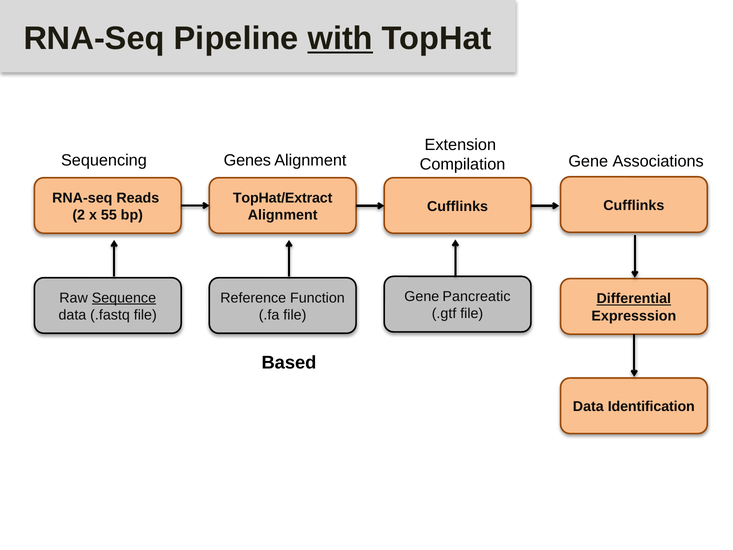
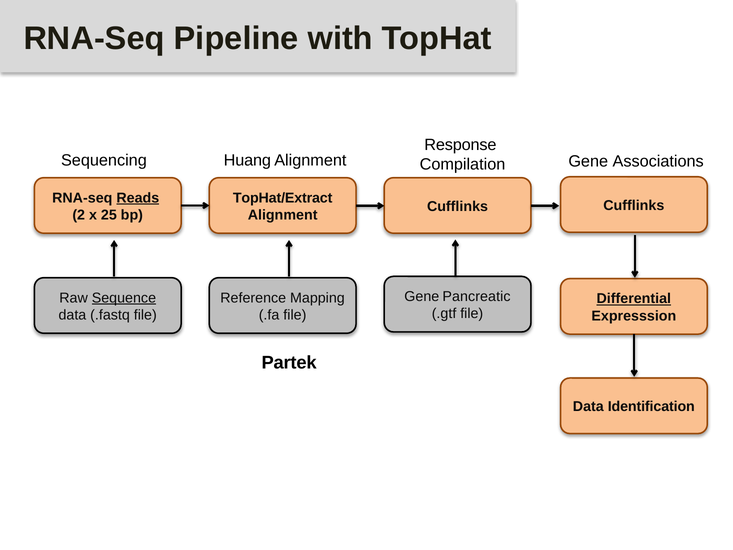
with underline: present -> none
Extension: Extension -> Response
Genes: Genes -> Huang
Reads underline: none -> present
55: 55 -> 25
Function: Function -> Mapping
Based: Based -> Partek
